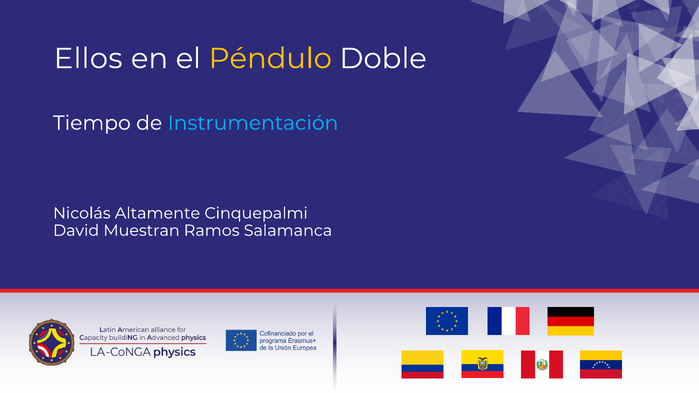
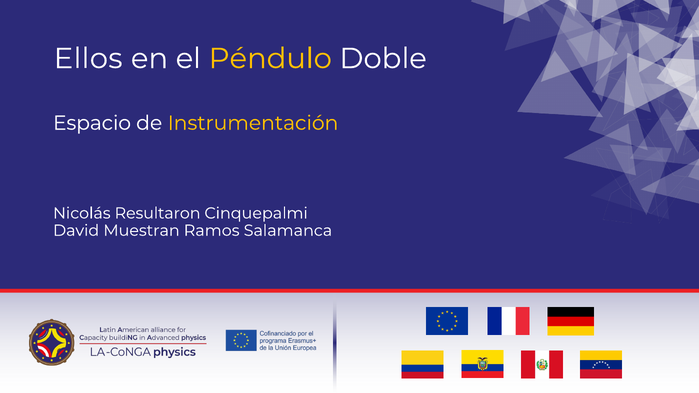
Tiempo: Tiempo -> Espacio
Instrumentación colour: light blue -> yellow
Altamente: Altamente -> Resultaron
